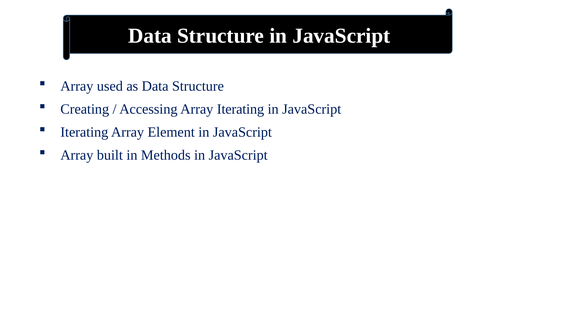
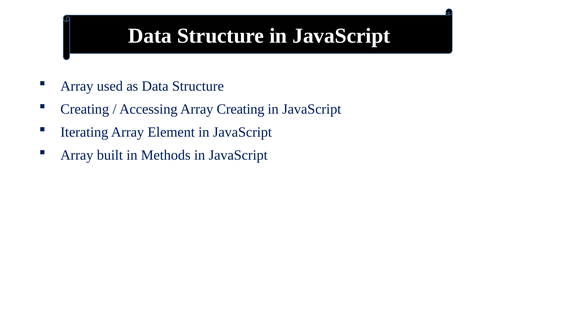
Array Iterating: Iterating -> Creating
